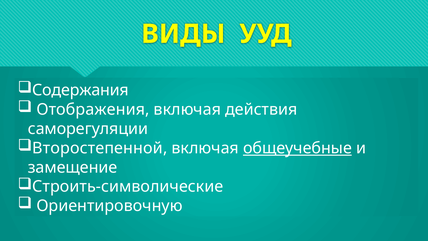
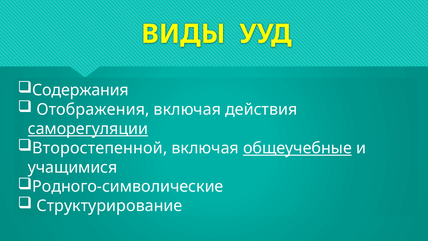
саморегуляции underline: none -> present
замещение: замещение -> учащимися
Строить-символические: Строить-символические -> Родного-символические
Ориентировочную: Ориентировочную -> Структурирование
